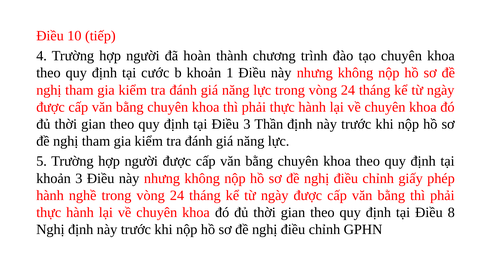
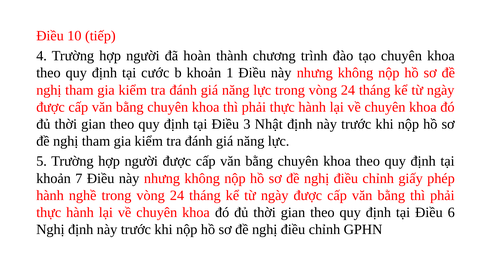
Thần: Thần -> Nhật
khoản 3: 3 -> 7
Điều 8: 8 -> 6
